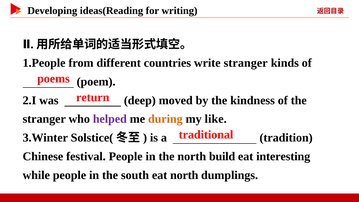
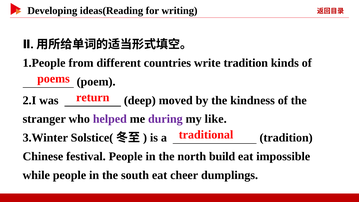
write stranger: stranger -> tradition
during colour: orange -> purple
interesting: interesting -> impossible
eat north: north -> cheer
